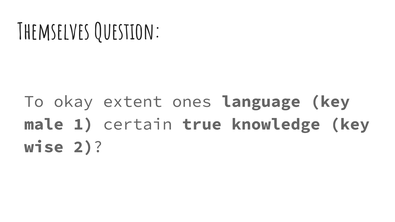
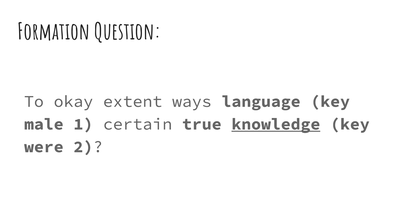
Themselves: Themselves -> Formation
ones: ones -> ways
knowledge underline: none -> present
wise: wise -> were
